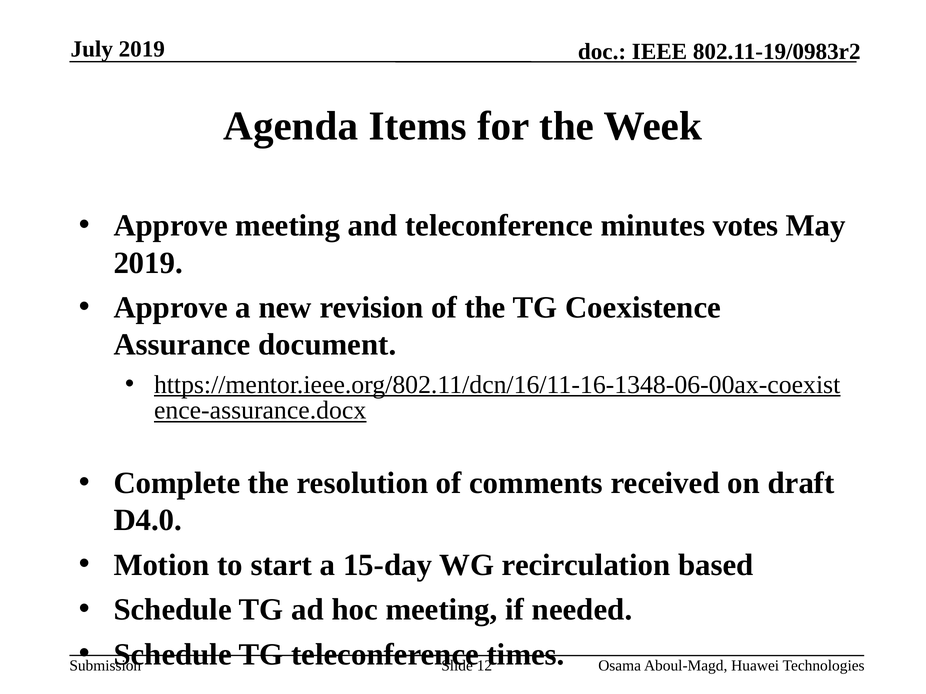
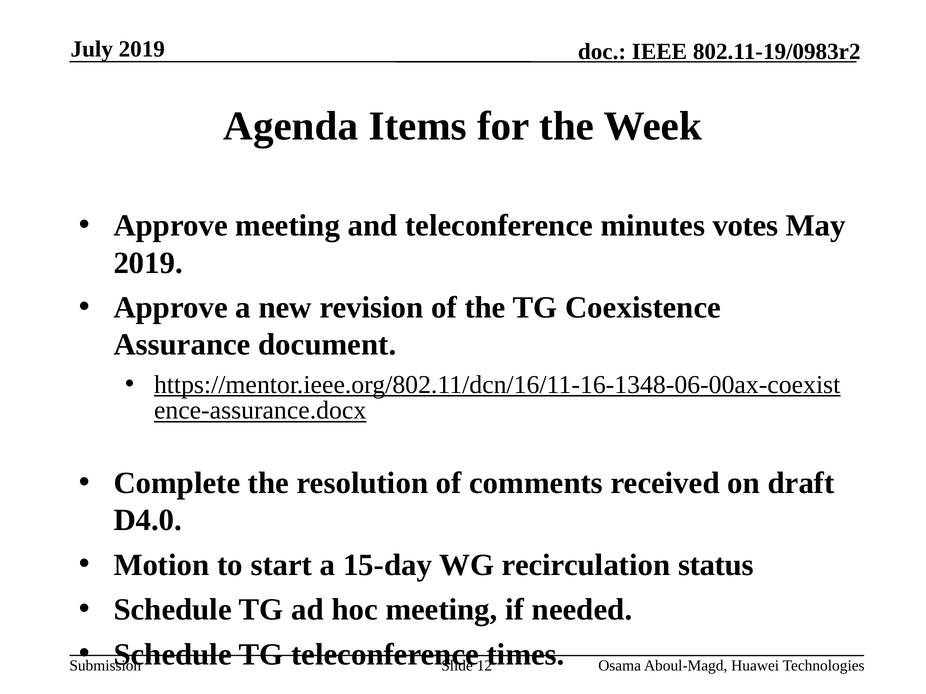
based: based -> status
